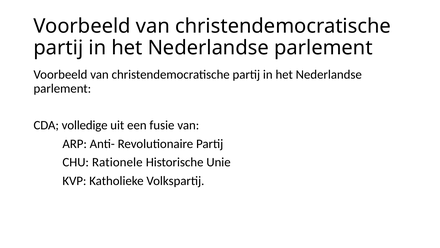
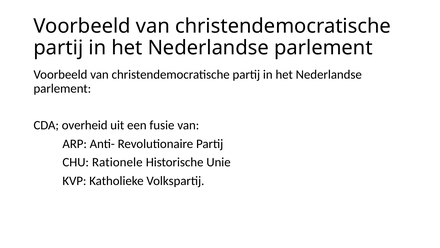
volledige: volledige -> overheid
